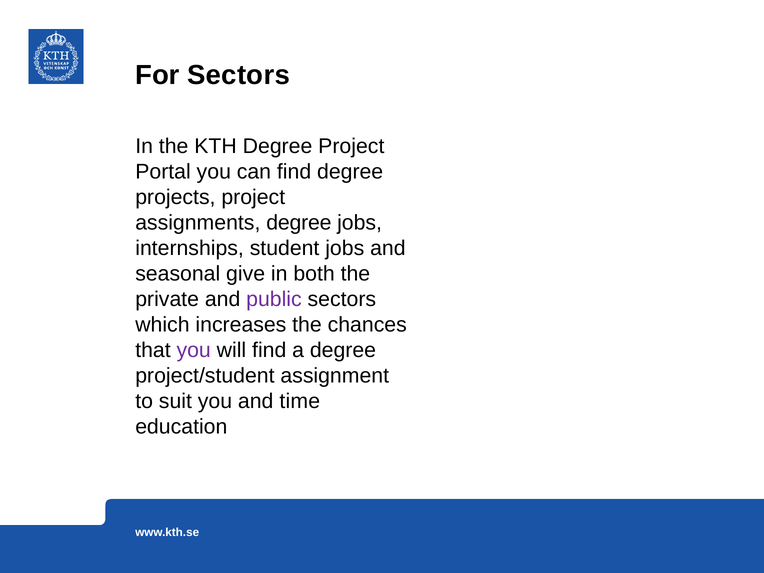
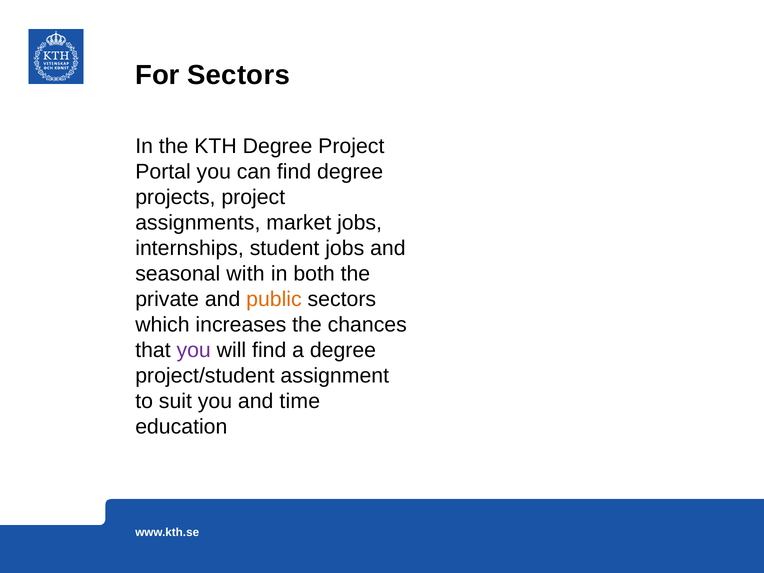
assignments degree: degree -> market
give: give -> with
public colour: purple -> orange
